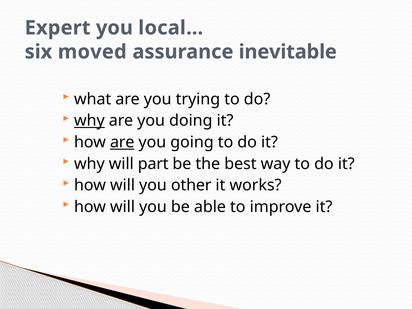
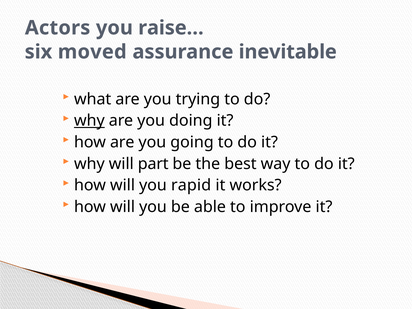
Expert: Expert -> Actors
local…: local… -> raise…
are at (122, 142) underline: present -> none
other: other -> rapid
